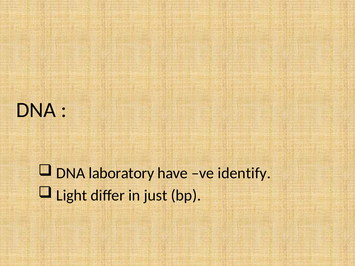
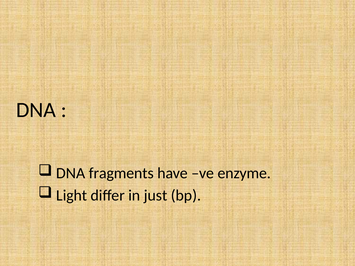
laboratory: laboratory -> fragments
identify: identify -> enzyme
